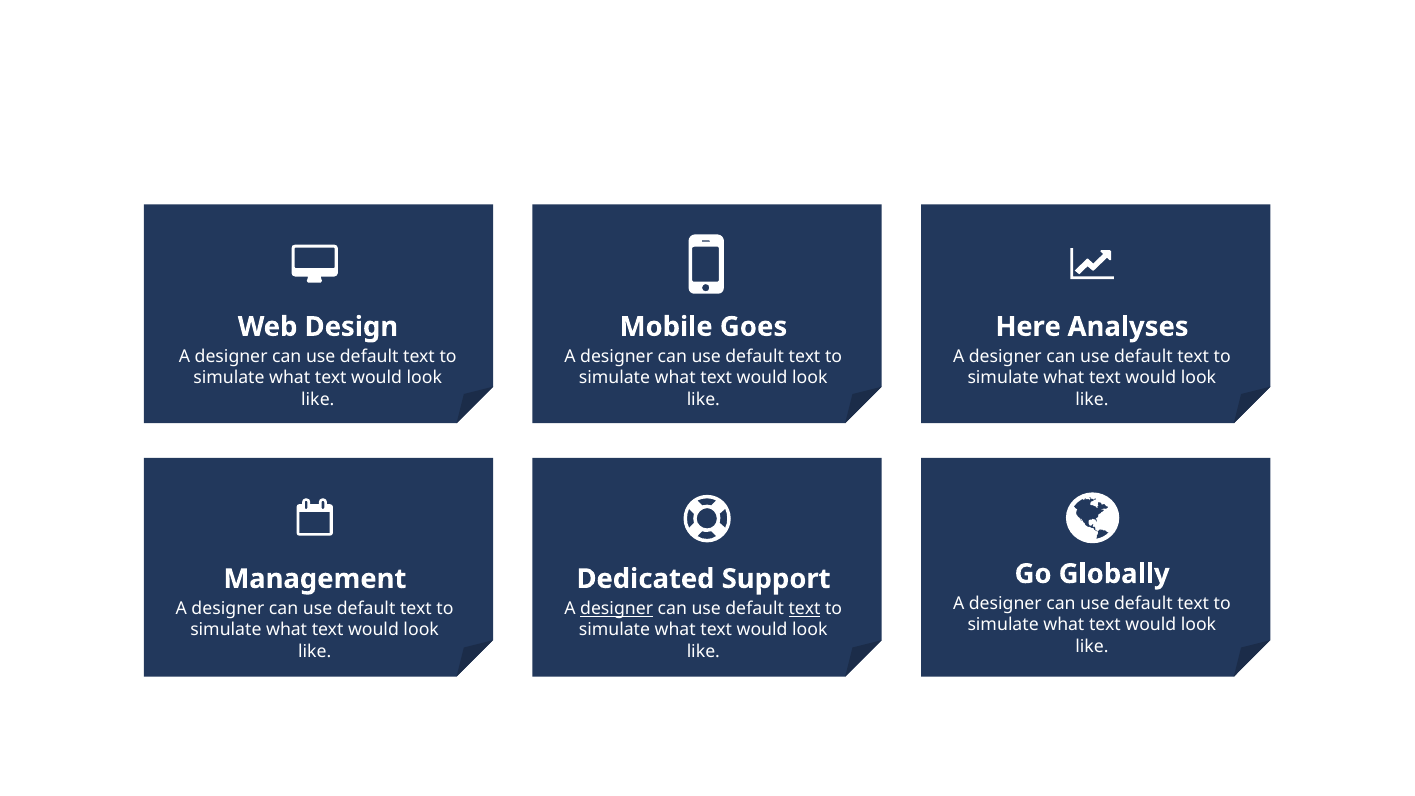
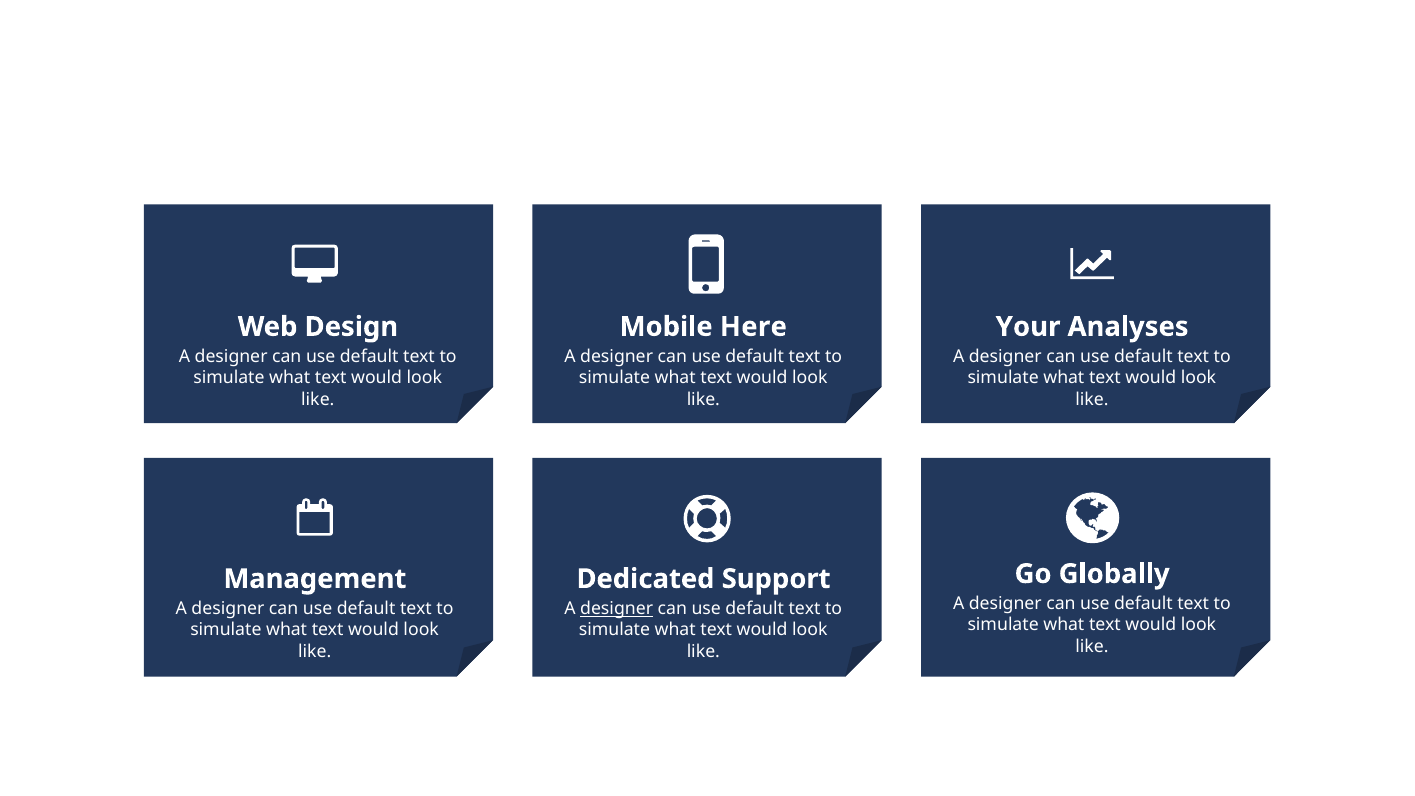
Goes: Goes -> Here
Here: Here -> Your
text at (805, 609) underline: present -> none
